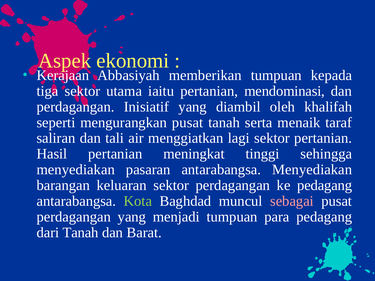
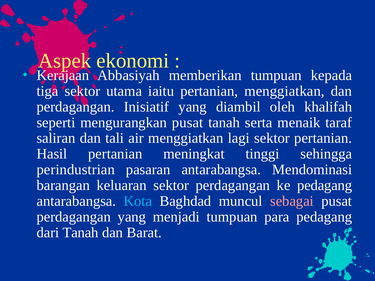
pertanian mendominasi: mendominasi -> menggiatkan
menyediakan at (76, 170): menyediakan -> perindustrian
antarabangsa Menyediakan: Menyediakan -> Mendominasi
Kota colour: light green -> light blue
